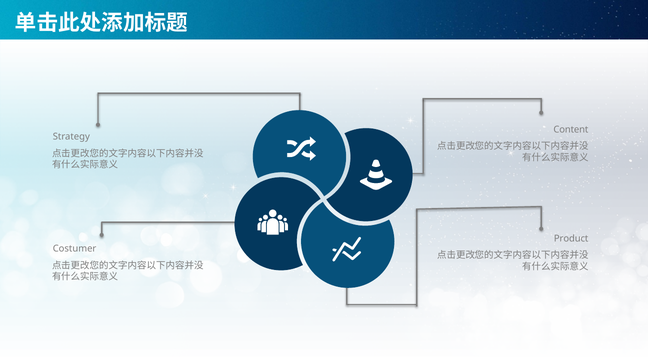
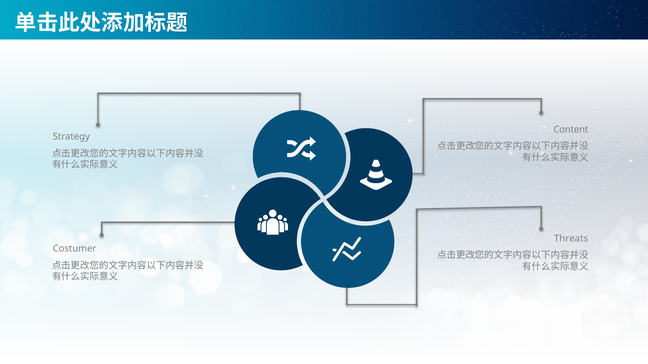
Product: Product -> Threats
